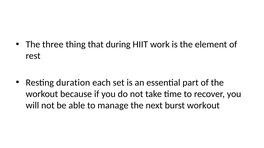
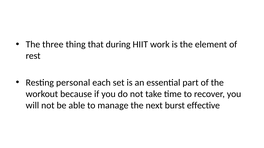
duration: duration -> personal
burst workout: workout -> effective
